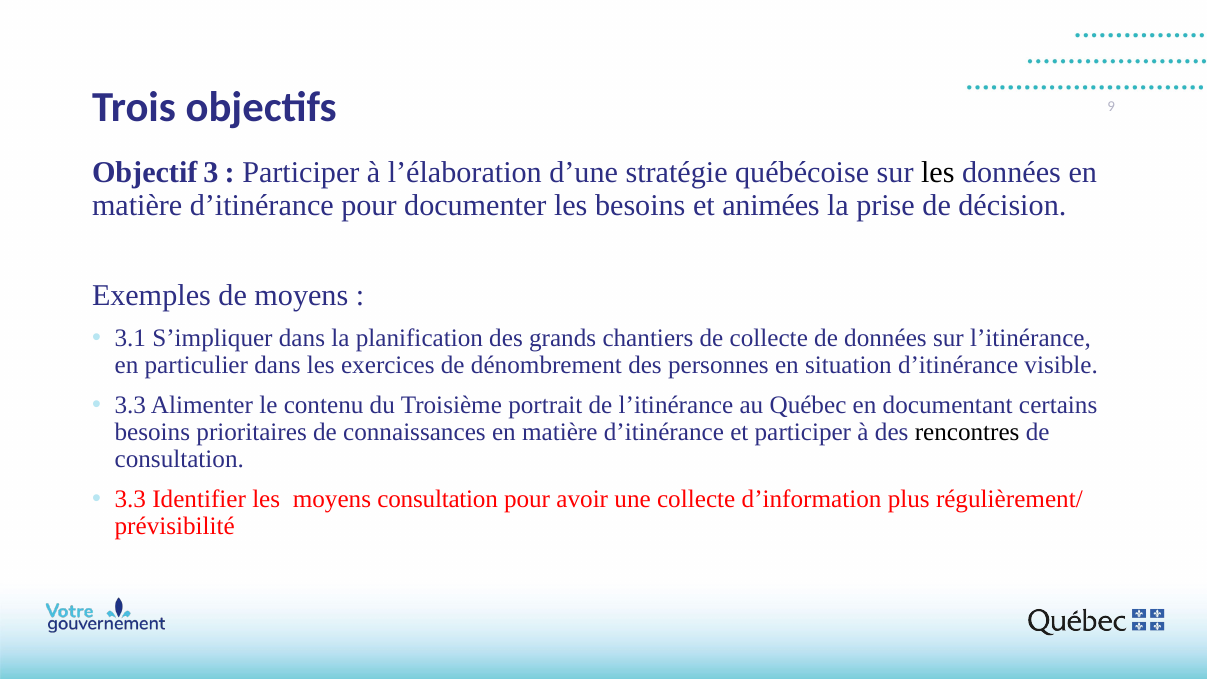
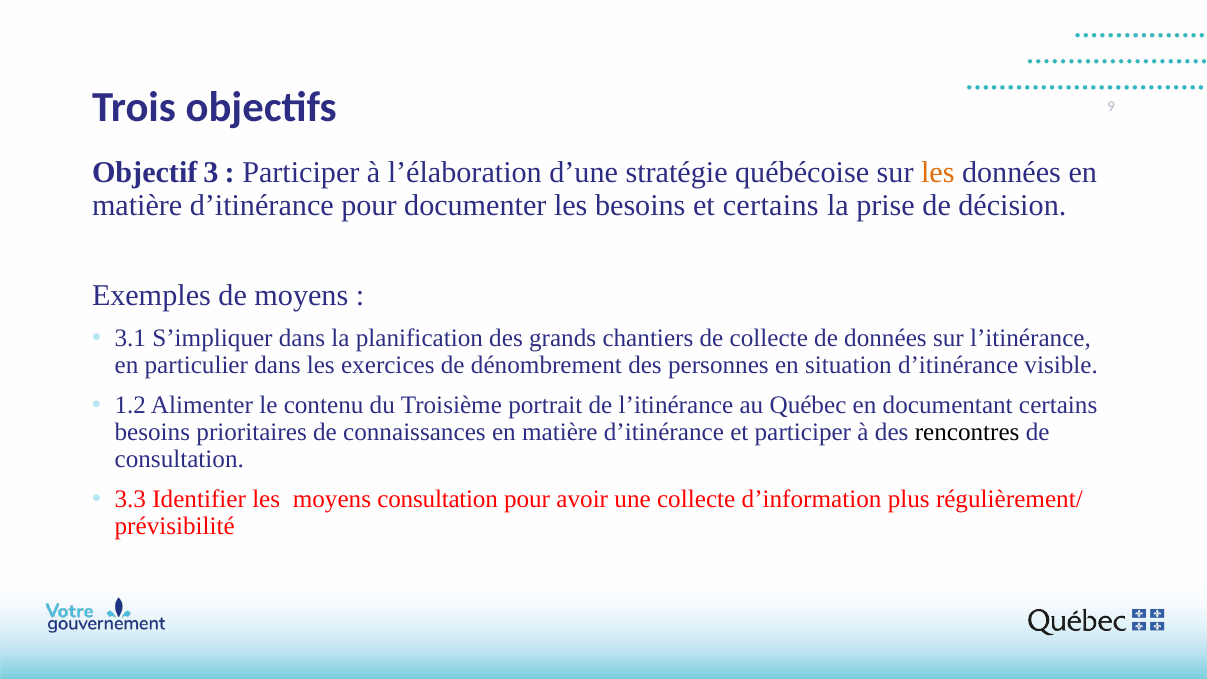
les at (938, 173) colour: black -> orange
et animées: animées -> certains
3.3 at (130, 405): 3.3 -> 1.2
